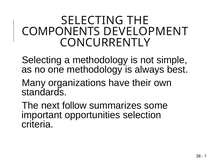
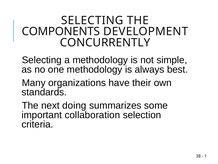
follow: follow -> doing
opportunities: opportunities -> collaboration
